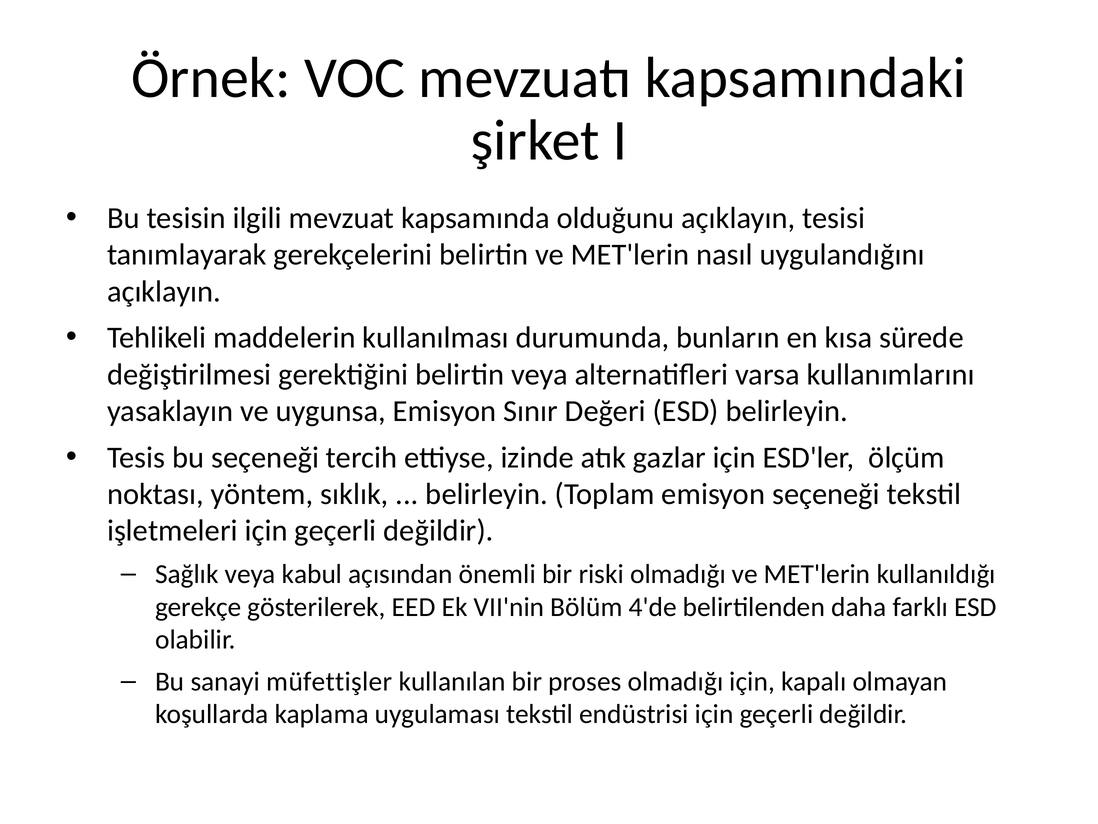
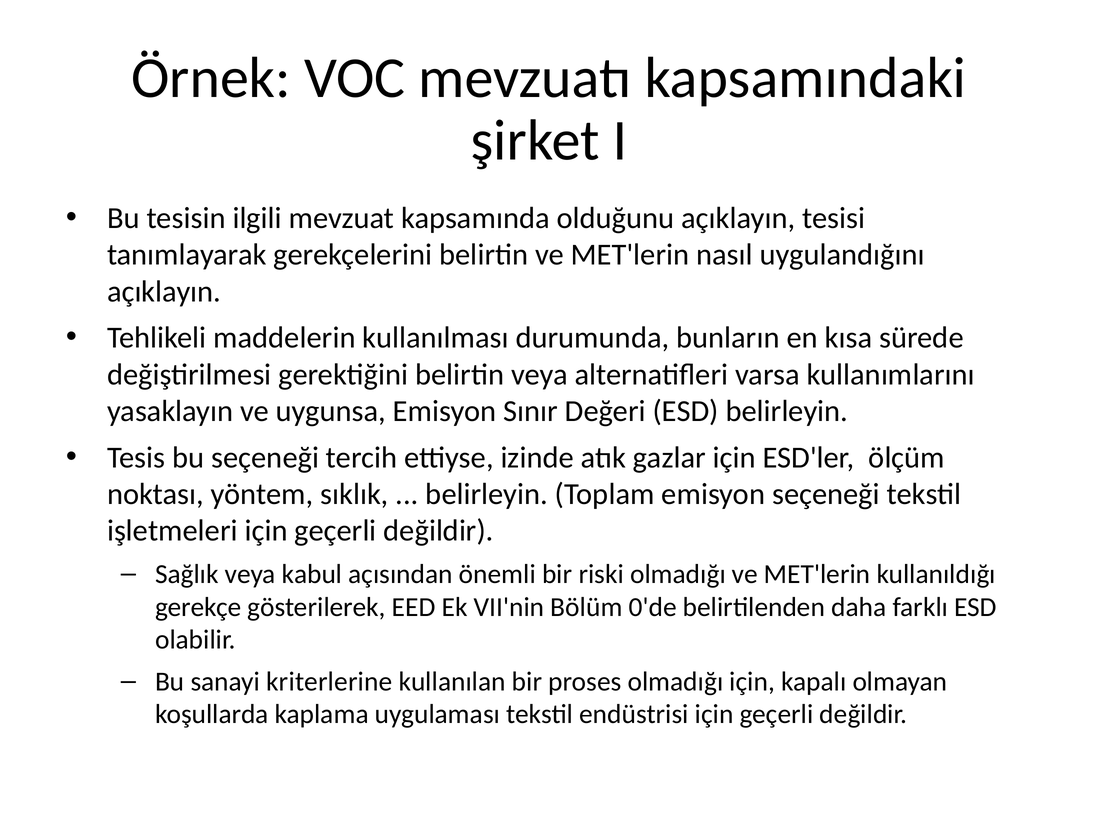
4'de: 4'de -> 0'de
müfettişler: müfettişler -> kriterlerine
